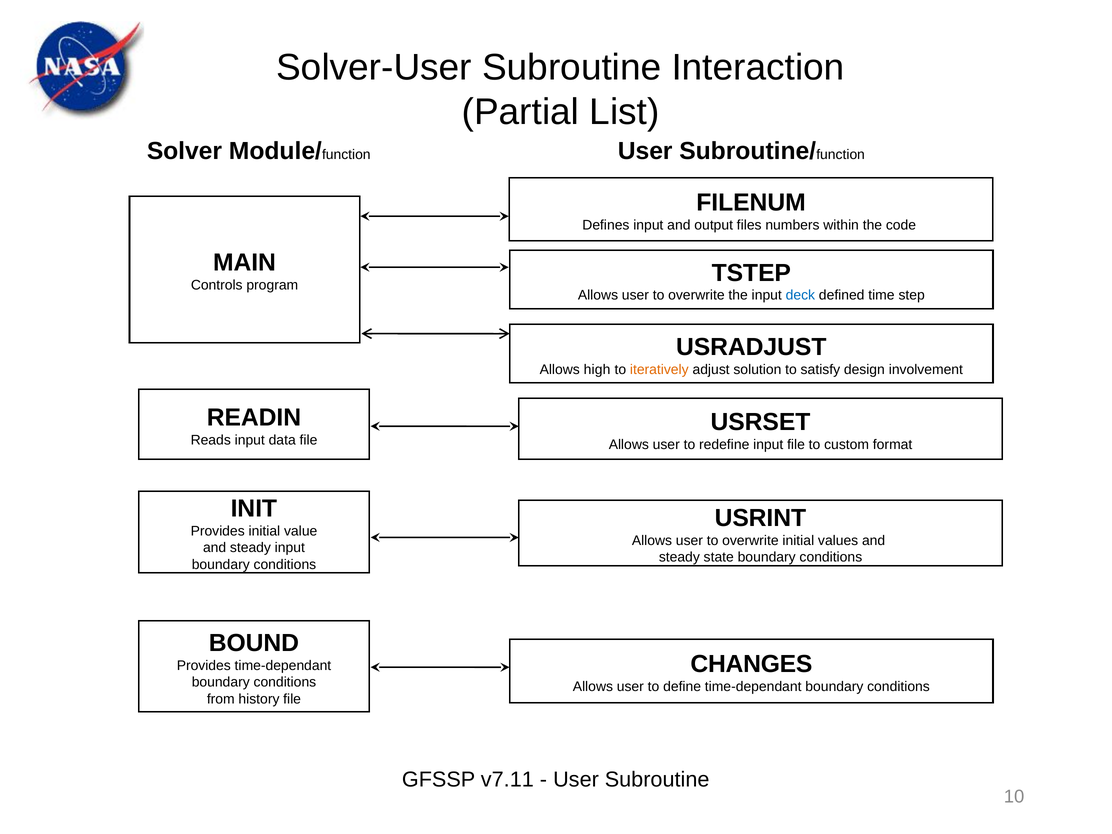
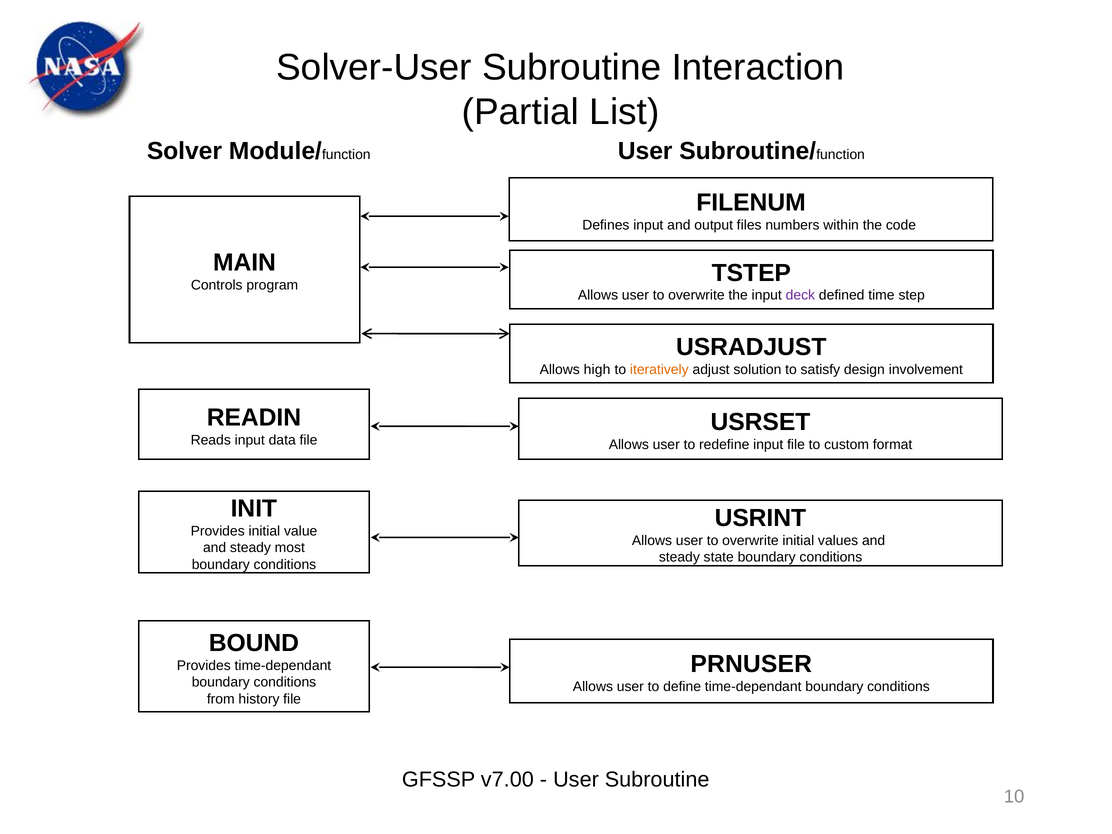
deck colour: blue -> purple
steady input: input -> most
CHANGES: CHANGES -> PRNUSER
v7.11: v7.11 -> v7.00
